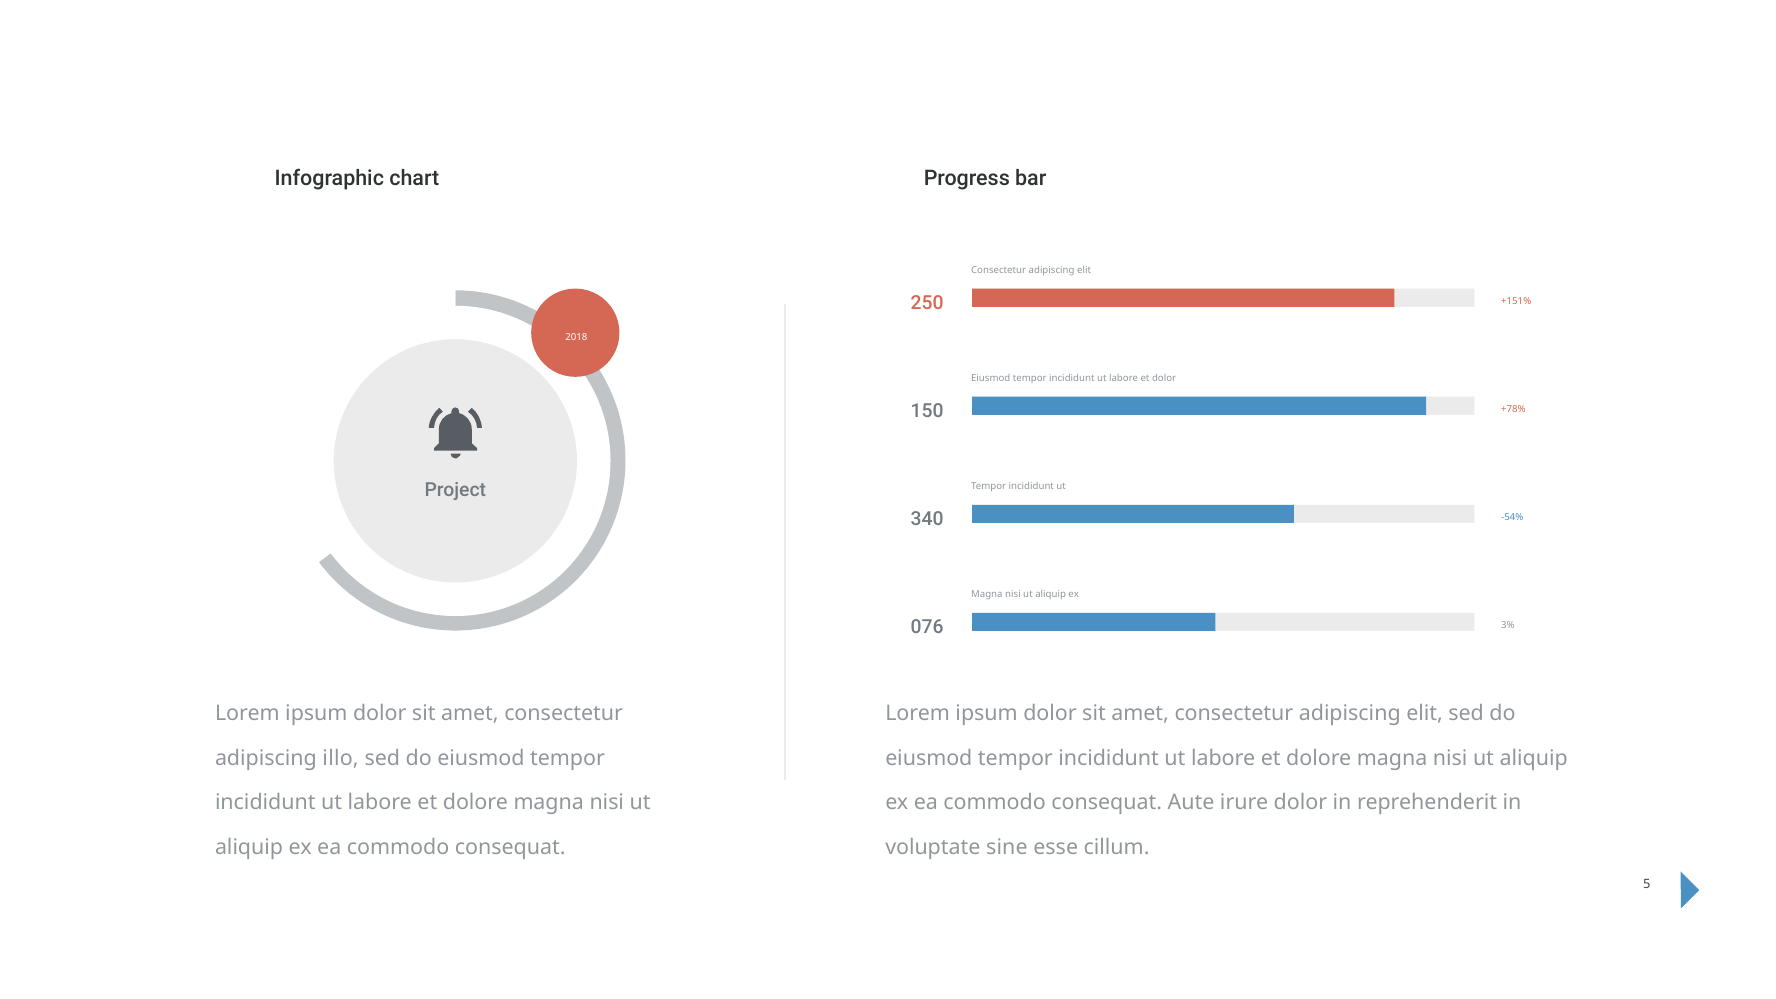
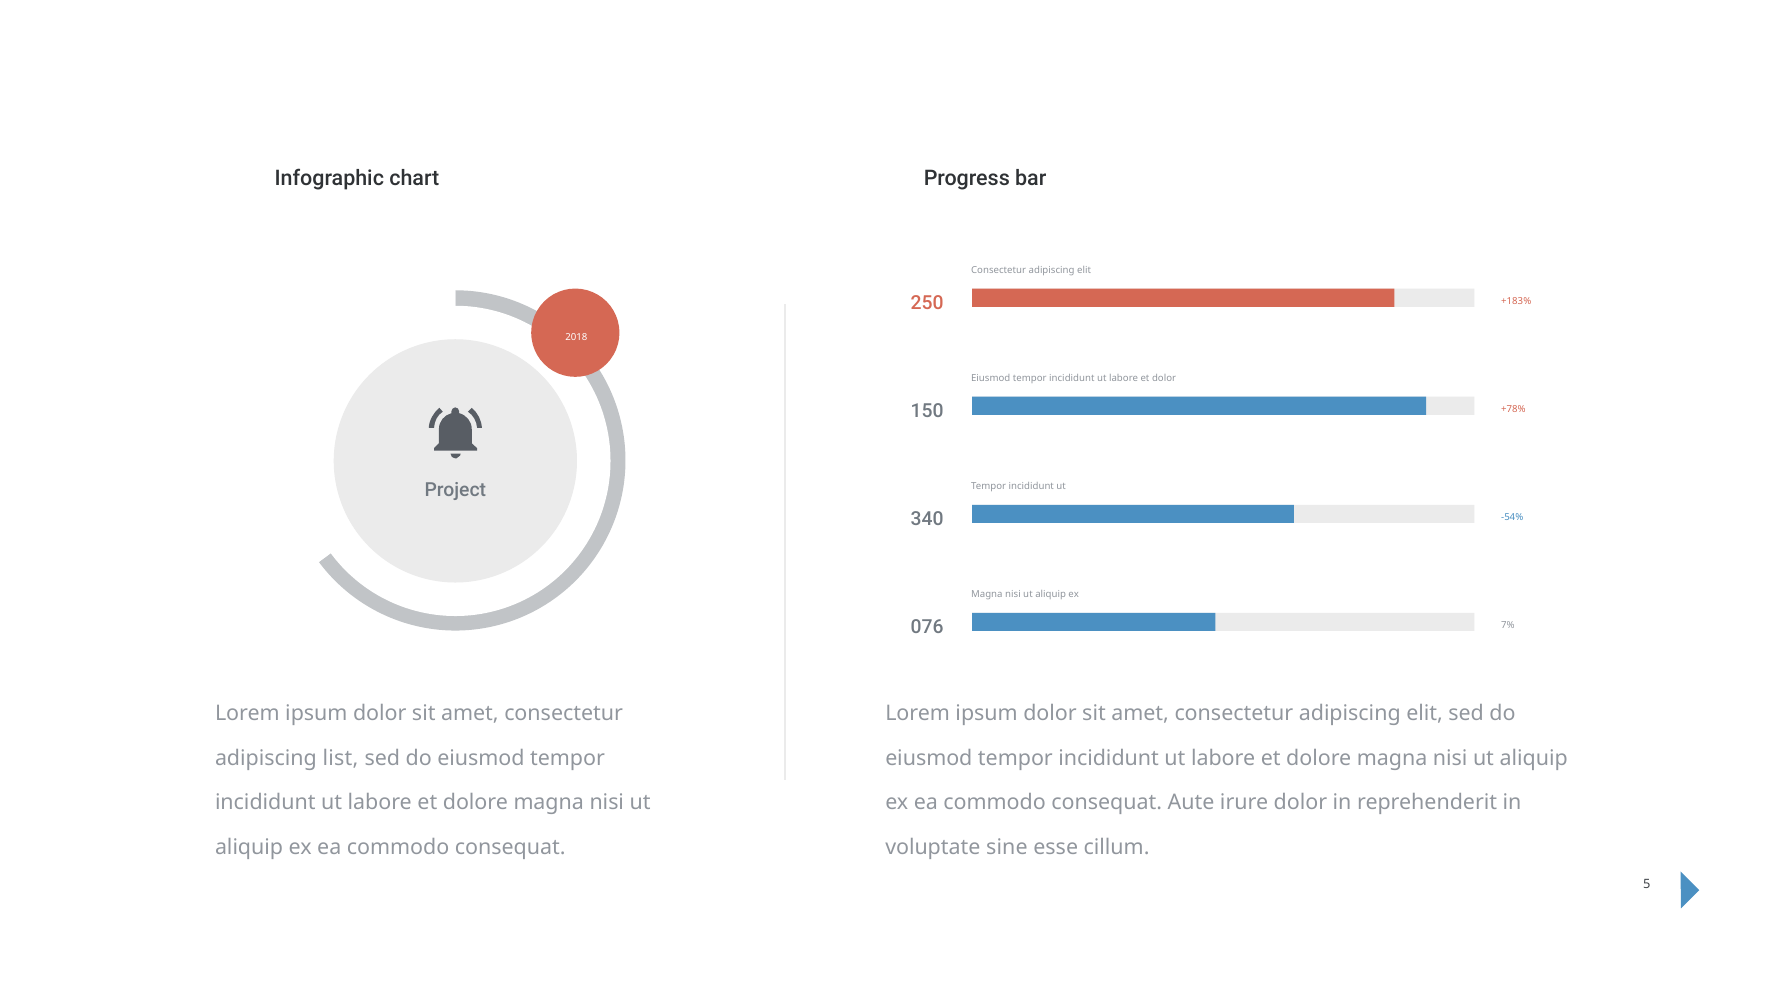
+151%: +151% -> +183%
3%: 3% -> 7%
illo: illo -> list
